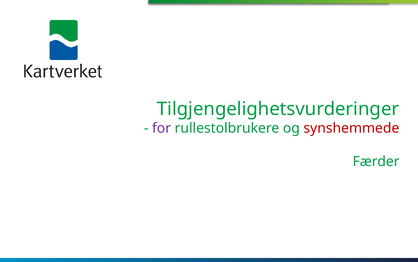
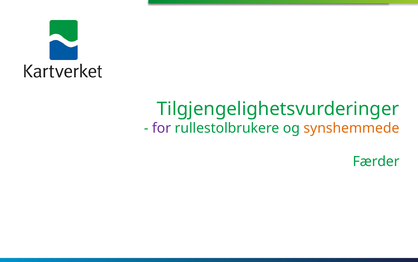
synshemmede colour: red -> orange
